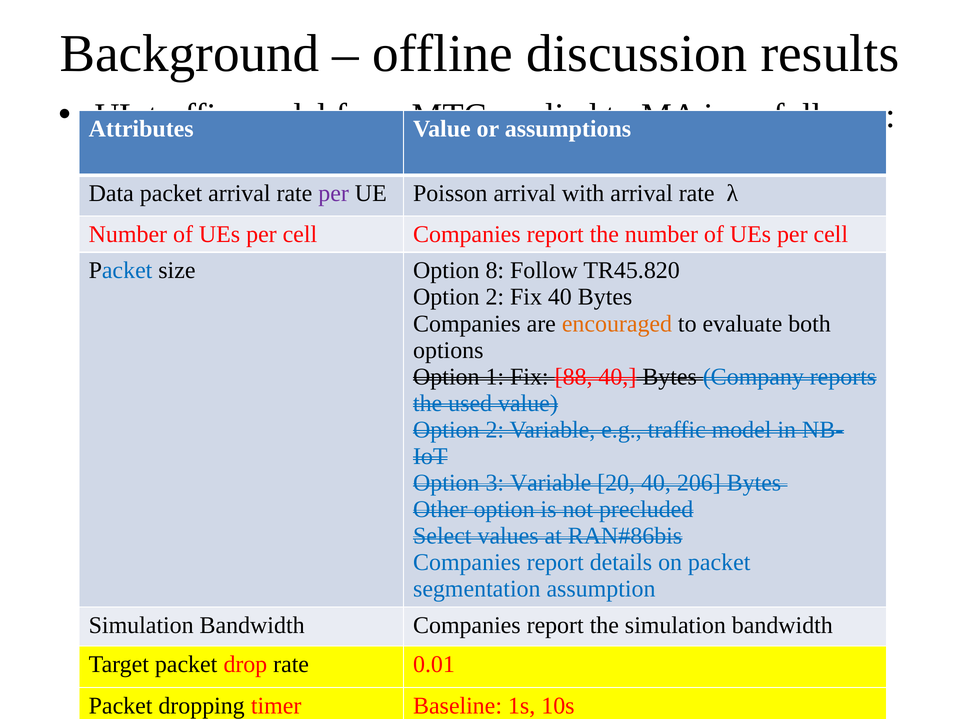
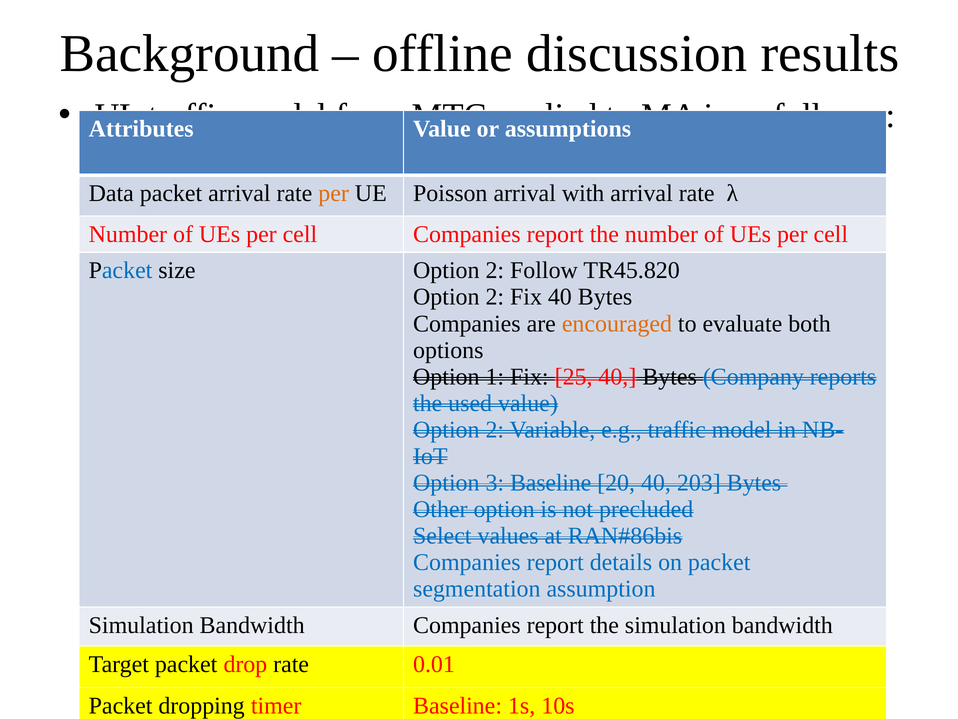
per at (334, 193) colour: purple -> orange
size Option 8: 8 -> 2
88: 88 -> 25
3 Variable: Variable -> Baseline
206: 206 -> 203
